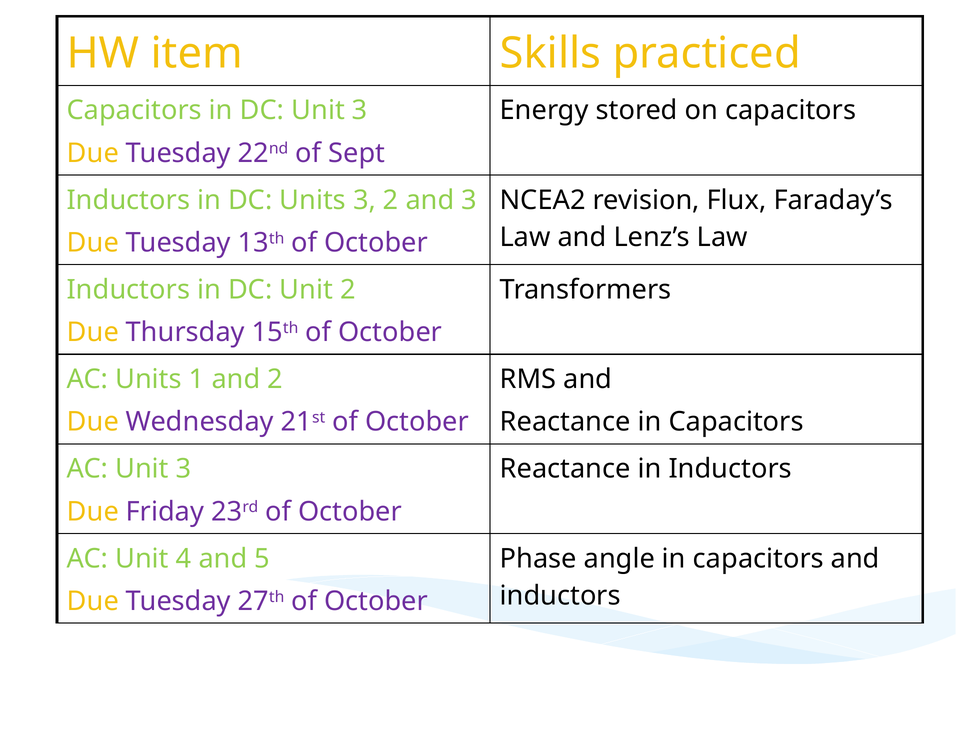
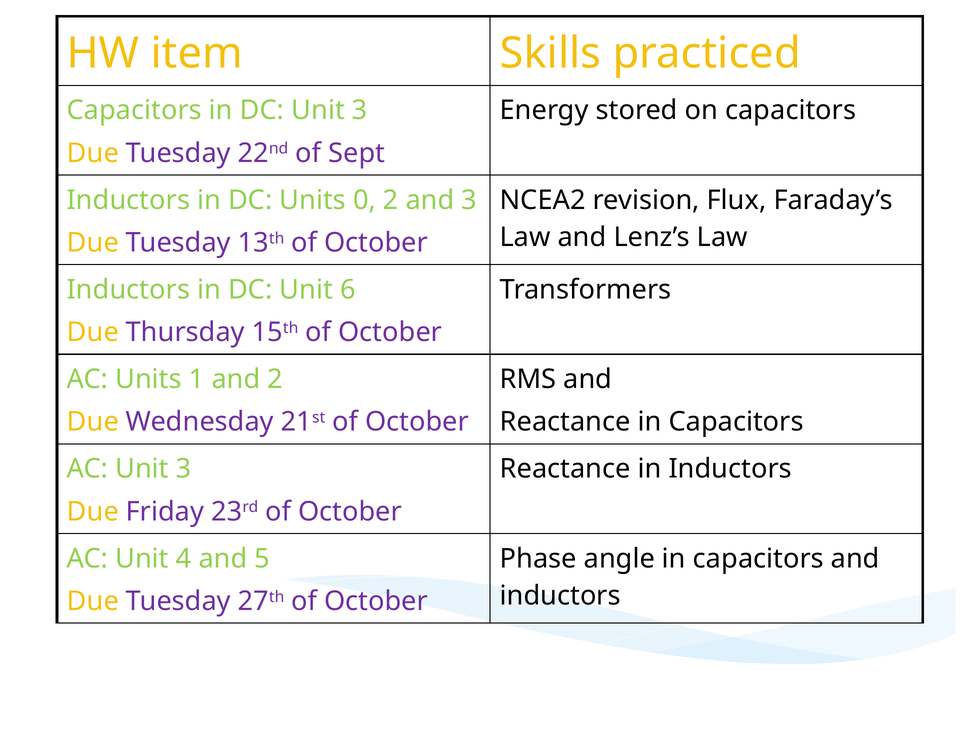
Units 3: 3 -> 0
Unit 2: 2 -> 6
